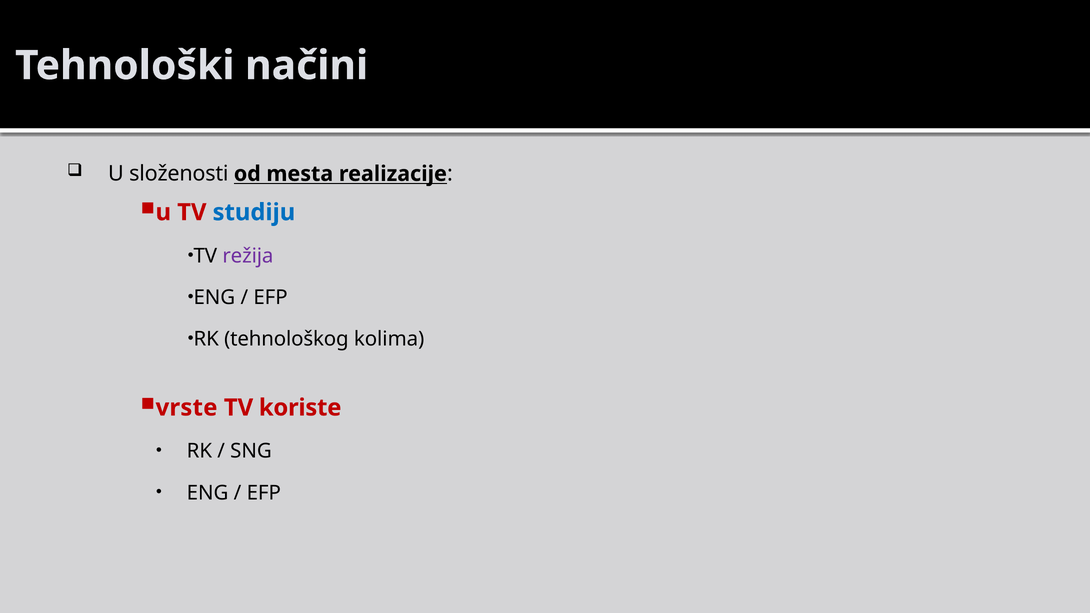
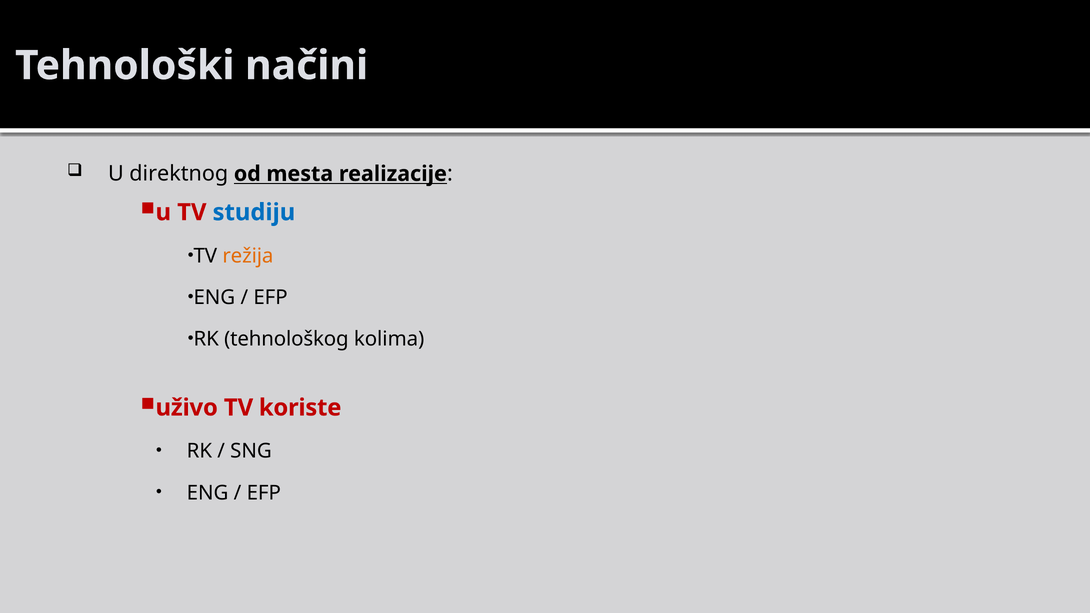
složenosti: složenosti -> direktnog
režija colour: purple -> orange
vrste: vrste -> uživo
